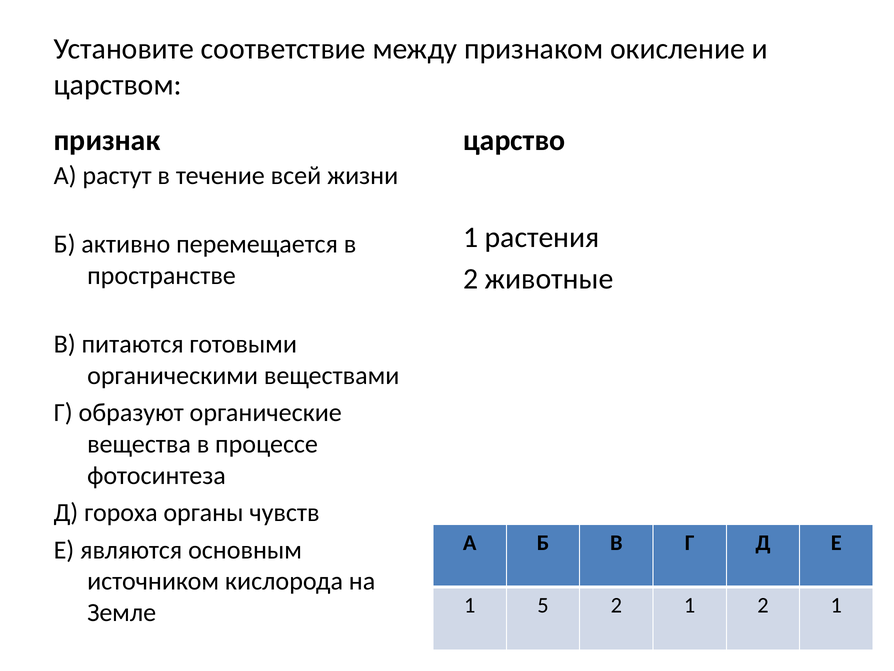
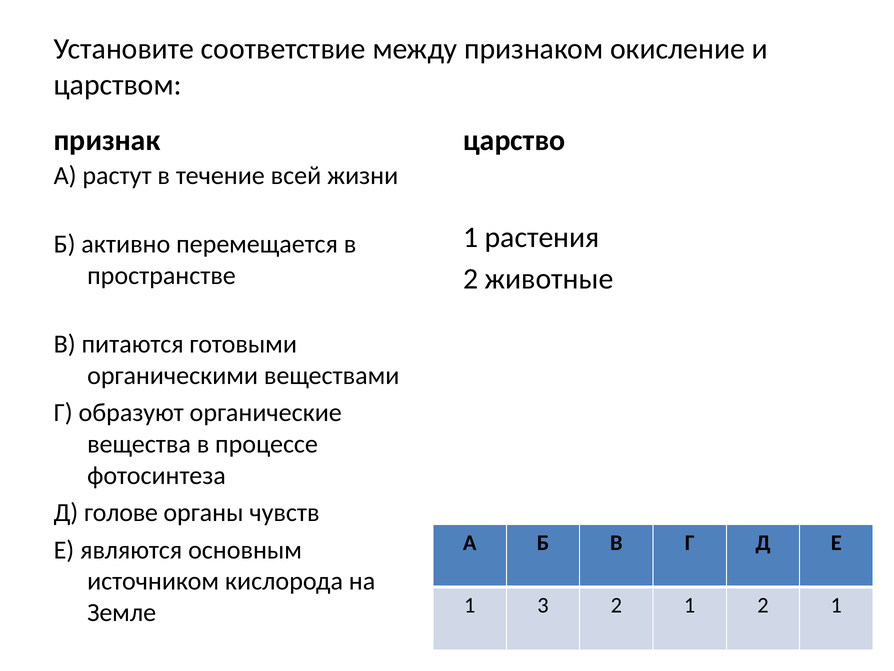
гороха: гороха -> голове
5: 5 -> 3
